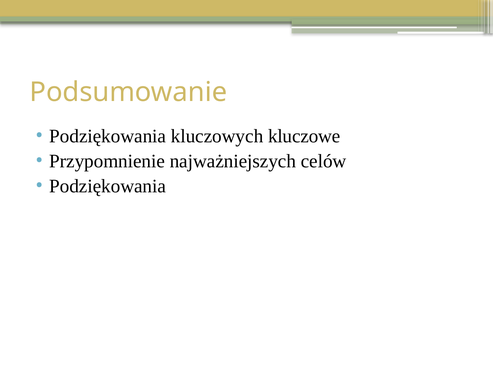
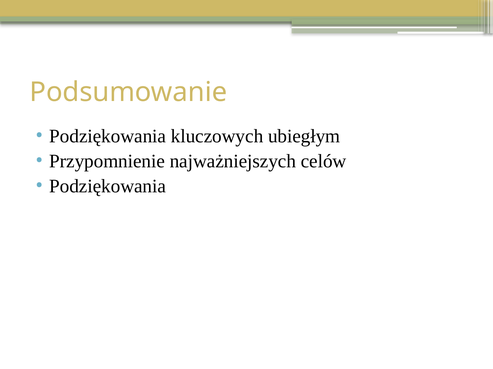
kluczowe: kluczowe -> ubiegłym
